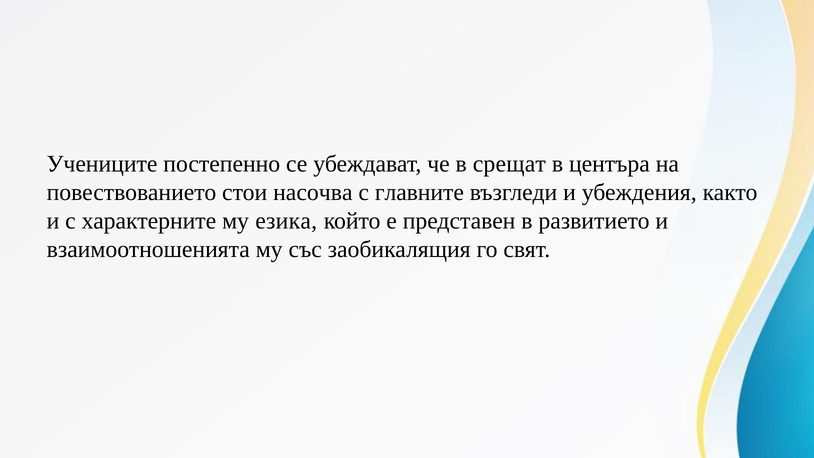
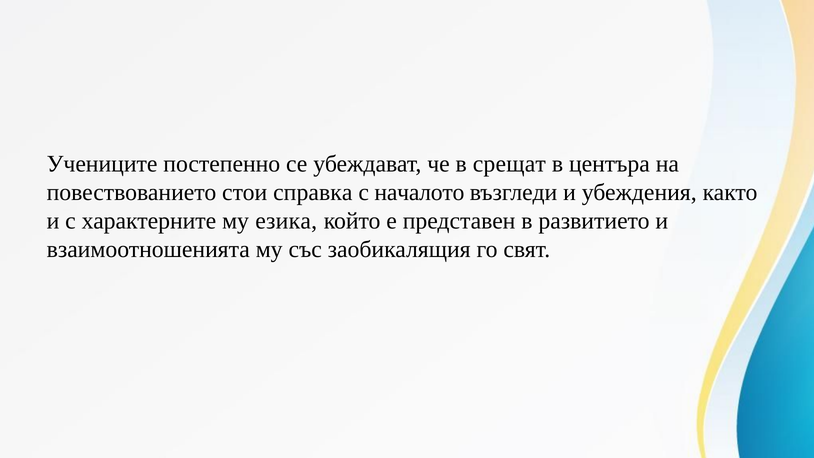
насочва: насочва -> справка
главните: главните -> началото
